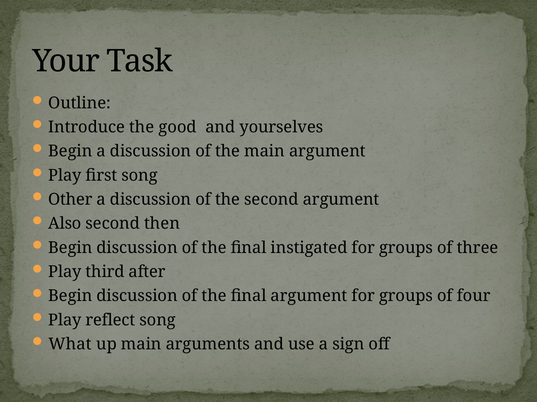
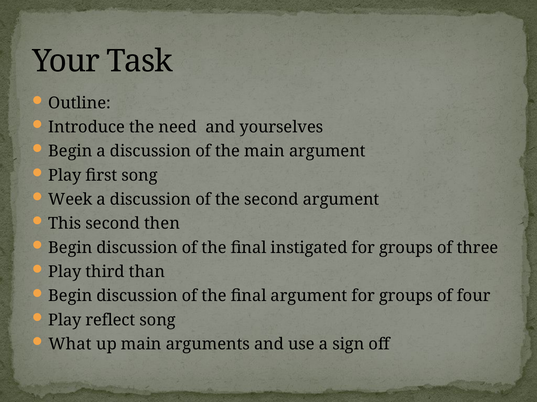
good: good -> need
Other: Other -> Week
Also: Also -> This
after: after -> than
